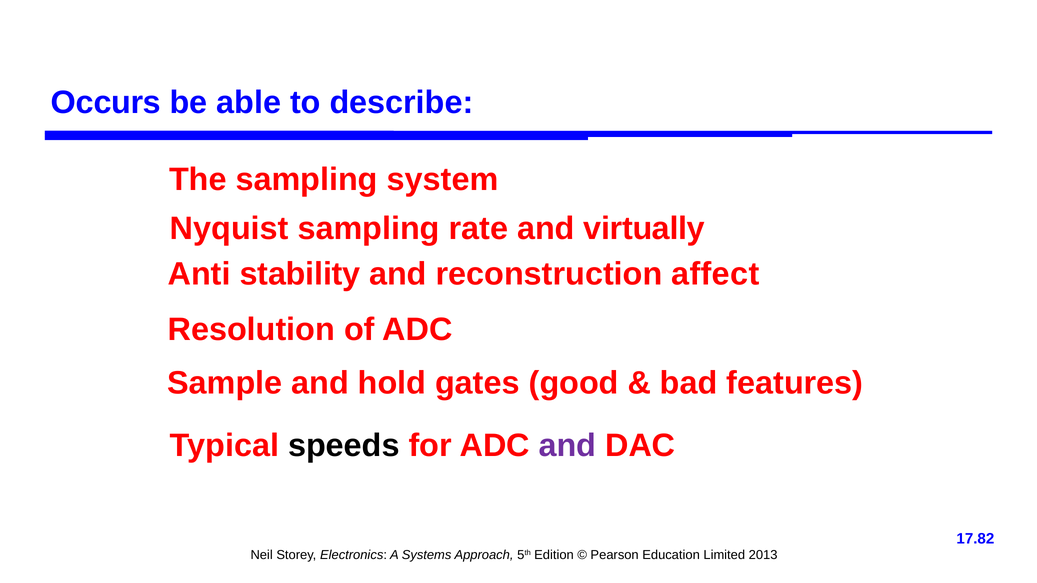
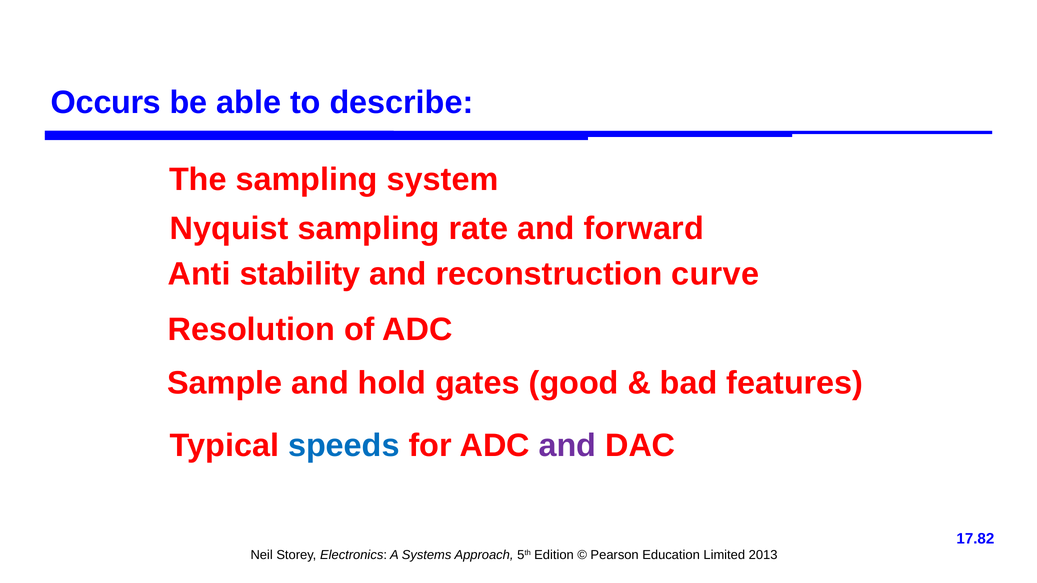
virtually: virtually -> forward
affect: affect -> curve
speeds colour: black -> blue
